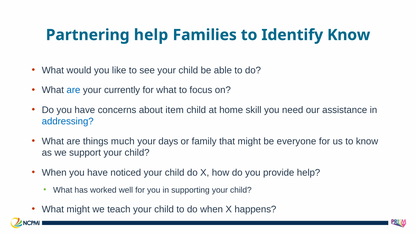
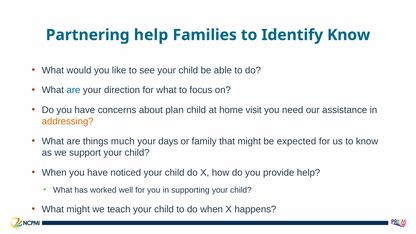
currently: currently -> direction
item: item -> plan
skill: skill -> visit
addressing colour: blue -> orange
everyone: everyone -> expected
